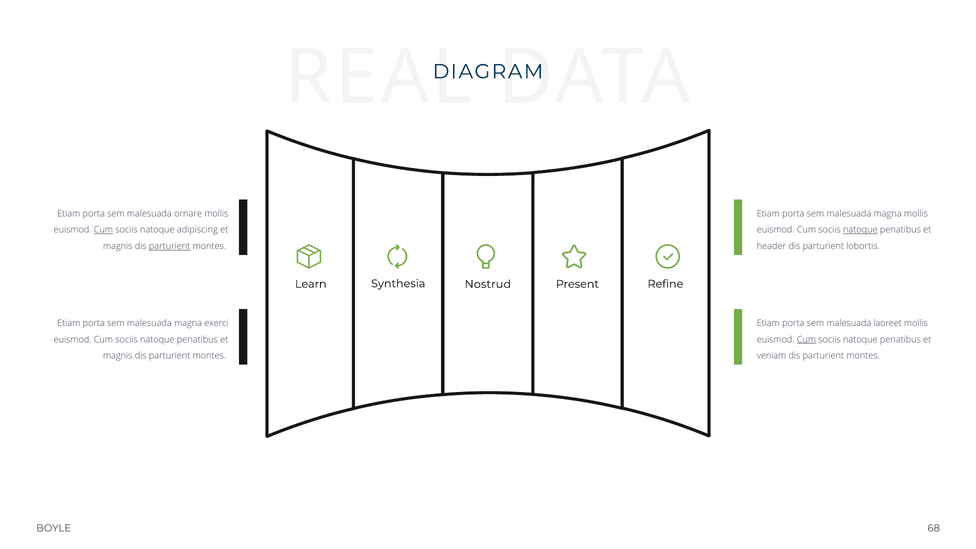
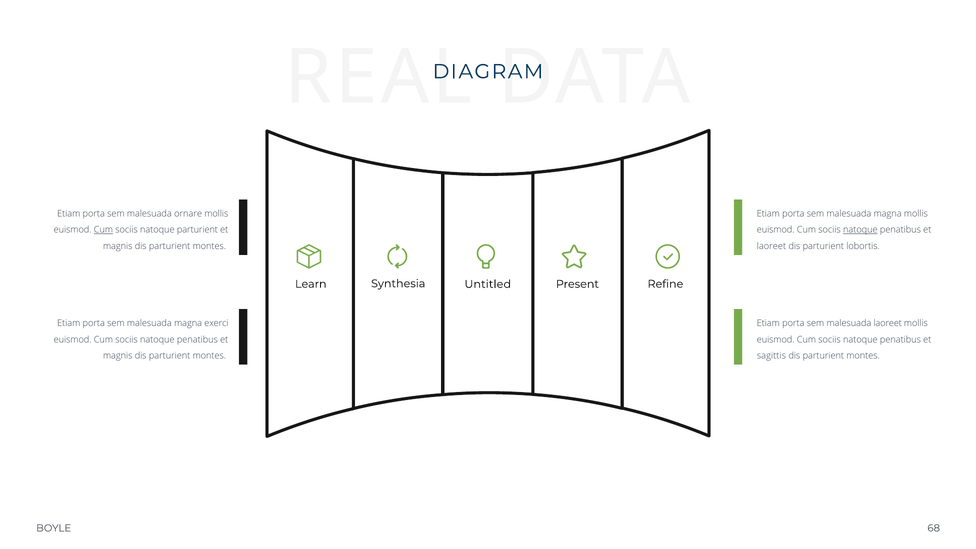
natoque adipiscing: adipiscing -> parturient
parturient at (170, 246) underline: present -> none
header at (771, 246): header -> laoreet
Nostrud: Nostrud -> Untitled
Cum at (806, 339) underline: present -> none
veniam: veniam -> sagittis
